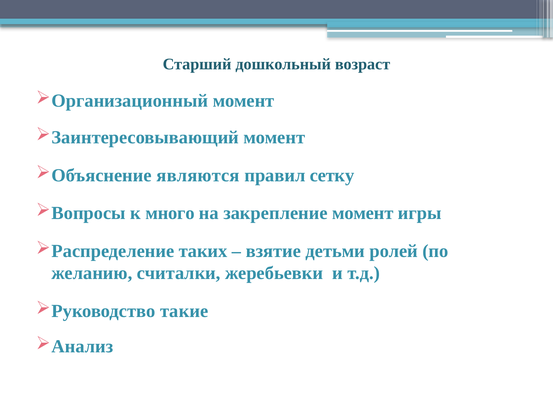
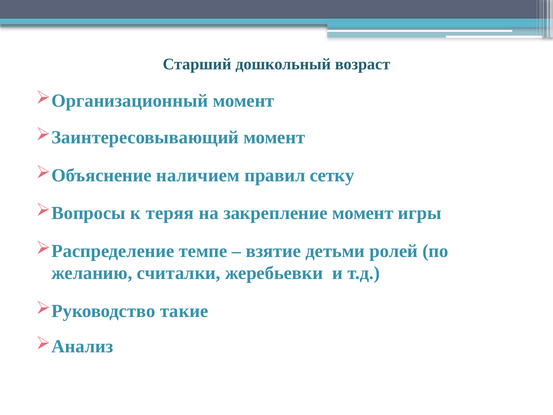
являются: являются -> наличием
много: много -> теряя
таких: таких -> темпе
